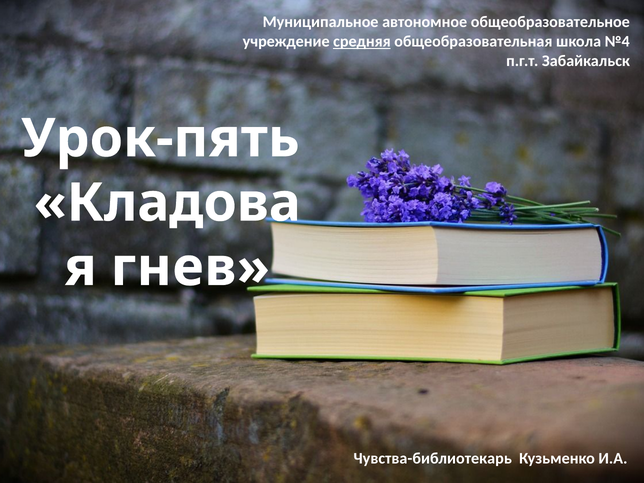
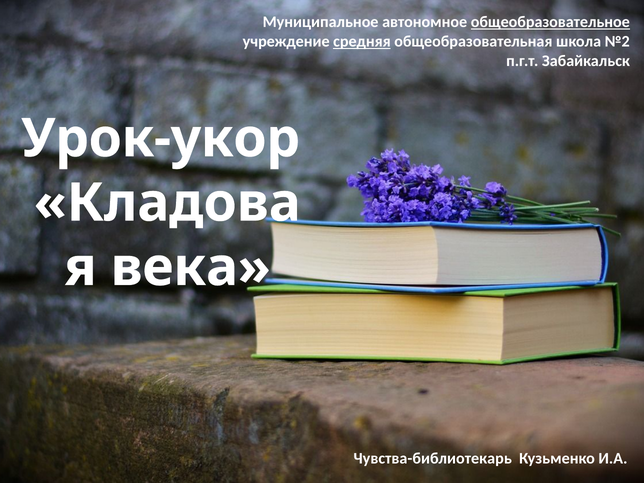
общеобразовательное underline: none -> present
№4: №4 -> №2
Урок-пять: Урок-пять -> Урок-укор
гнев: гнев -> века
